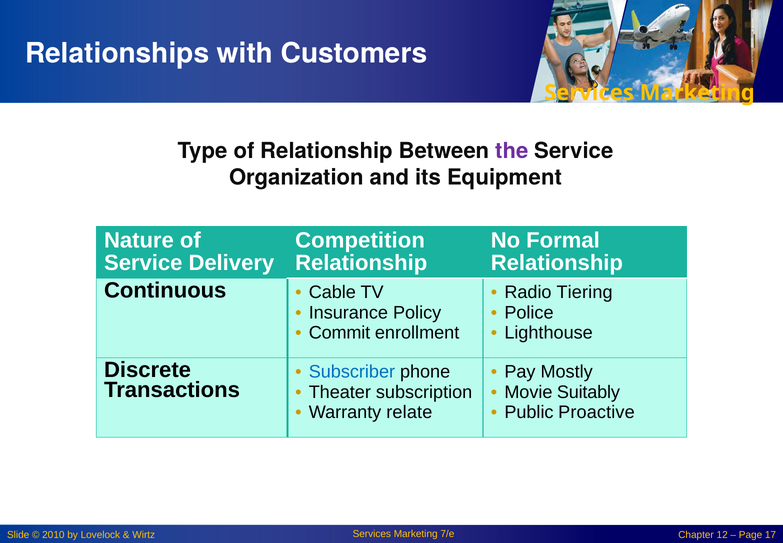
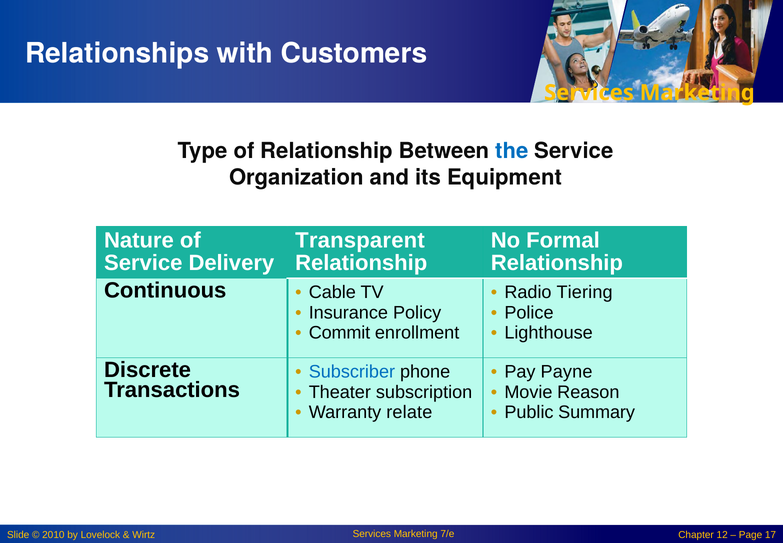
the colour: purple -> blue
Competition: Competition -> Transparent
Mostly: Mostly -> Payne
Suitably: Suitably -> Reason
Proactive: Proactive -> Summary
